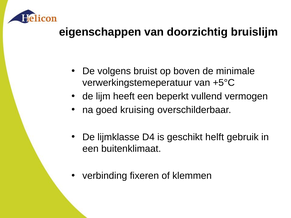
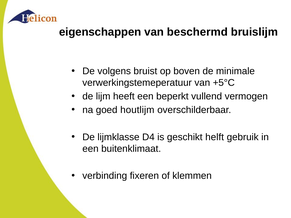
doorzichtig: doorzichtig -> beschermd
kruising: kruising -> houtlijm
